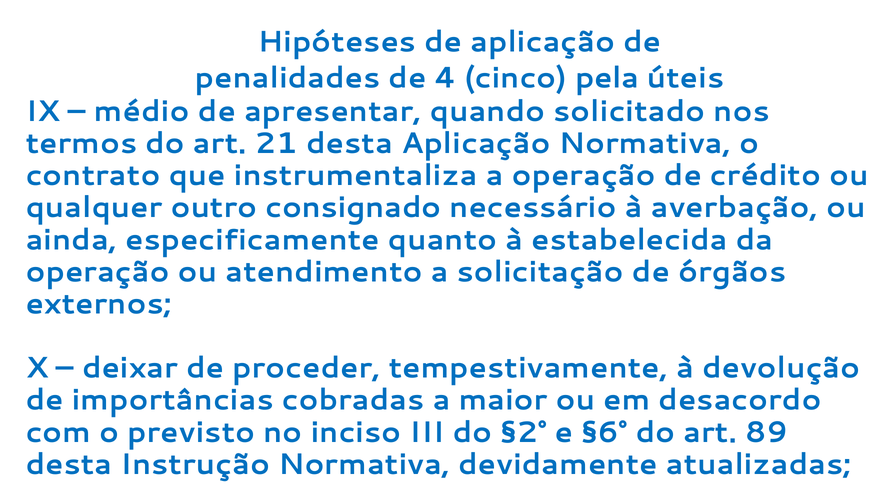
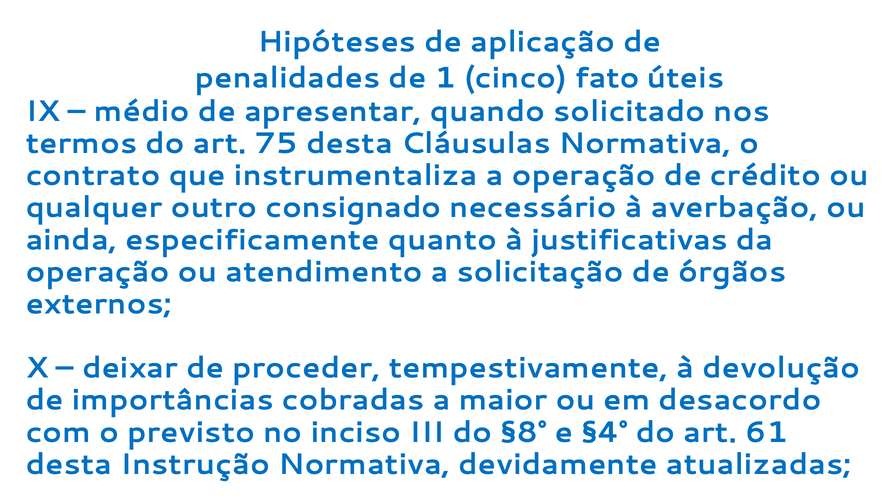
4: 4 -> 1
pela: pela -> fato
21: 21 -> 75
desta Aplicação: Aplicação -> Cláusulas
estabelecida: estabelecida -> justificativas
§2°: §2° -> §8°
§6°: §6° -> §4°
89: 89 -> 61
